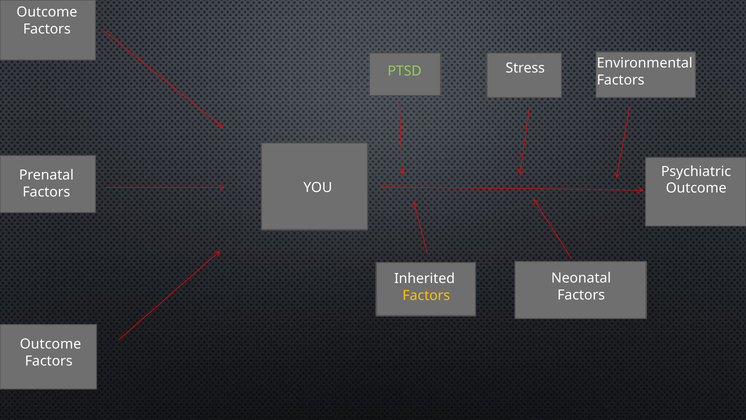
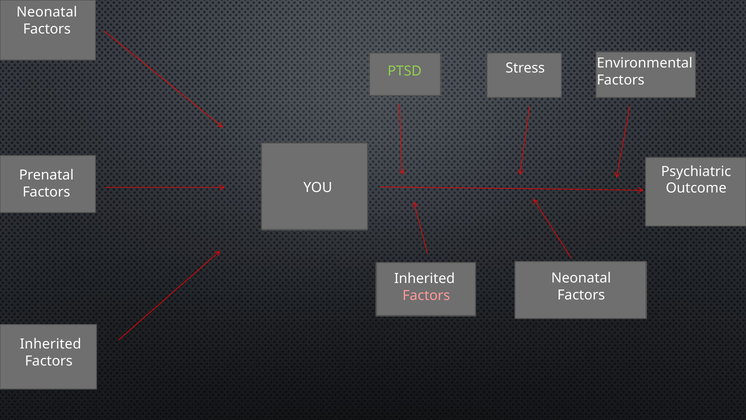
Outcome at (47, 12): Outcome -> Neonatal
Factors at (426, 295) colour: yellow -> pink
Outcome at (51, 344): Outcome -> Inherited
